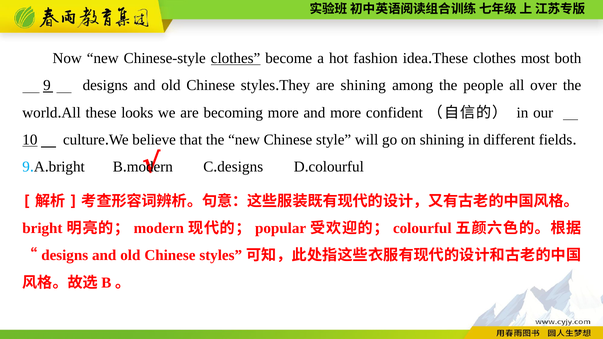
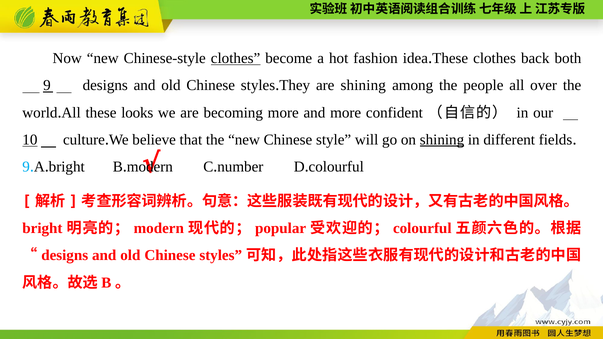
most: most -> back
shining at (442, 140) underline: none -> present
designs at (240, 167): designs -> number
